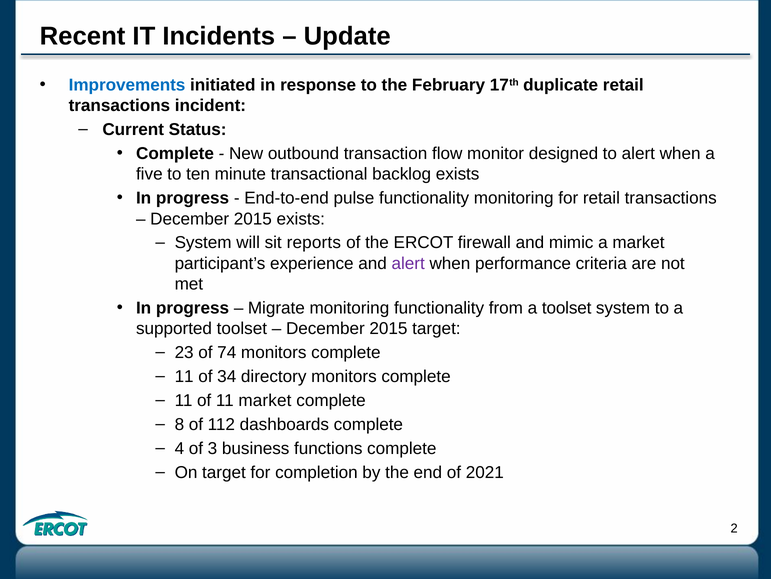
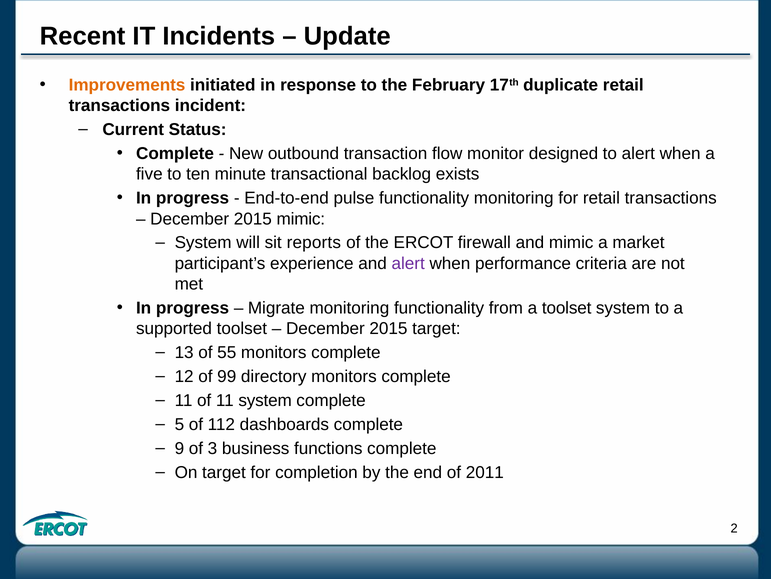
Improvements colour: blue -> orange
2015 exists: exists -> mimic
23: 23 -> 13
74: 74 -> 55
11 at (184, 376): 11 -> 12
34: 34 -> 99
11 market: market -> system
8: 8 -> 5
4: 4 -> 9
2021: 2021 -> 2011
